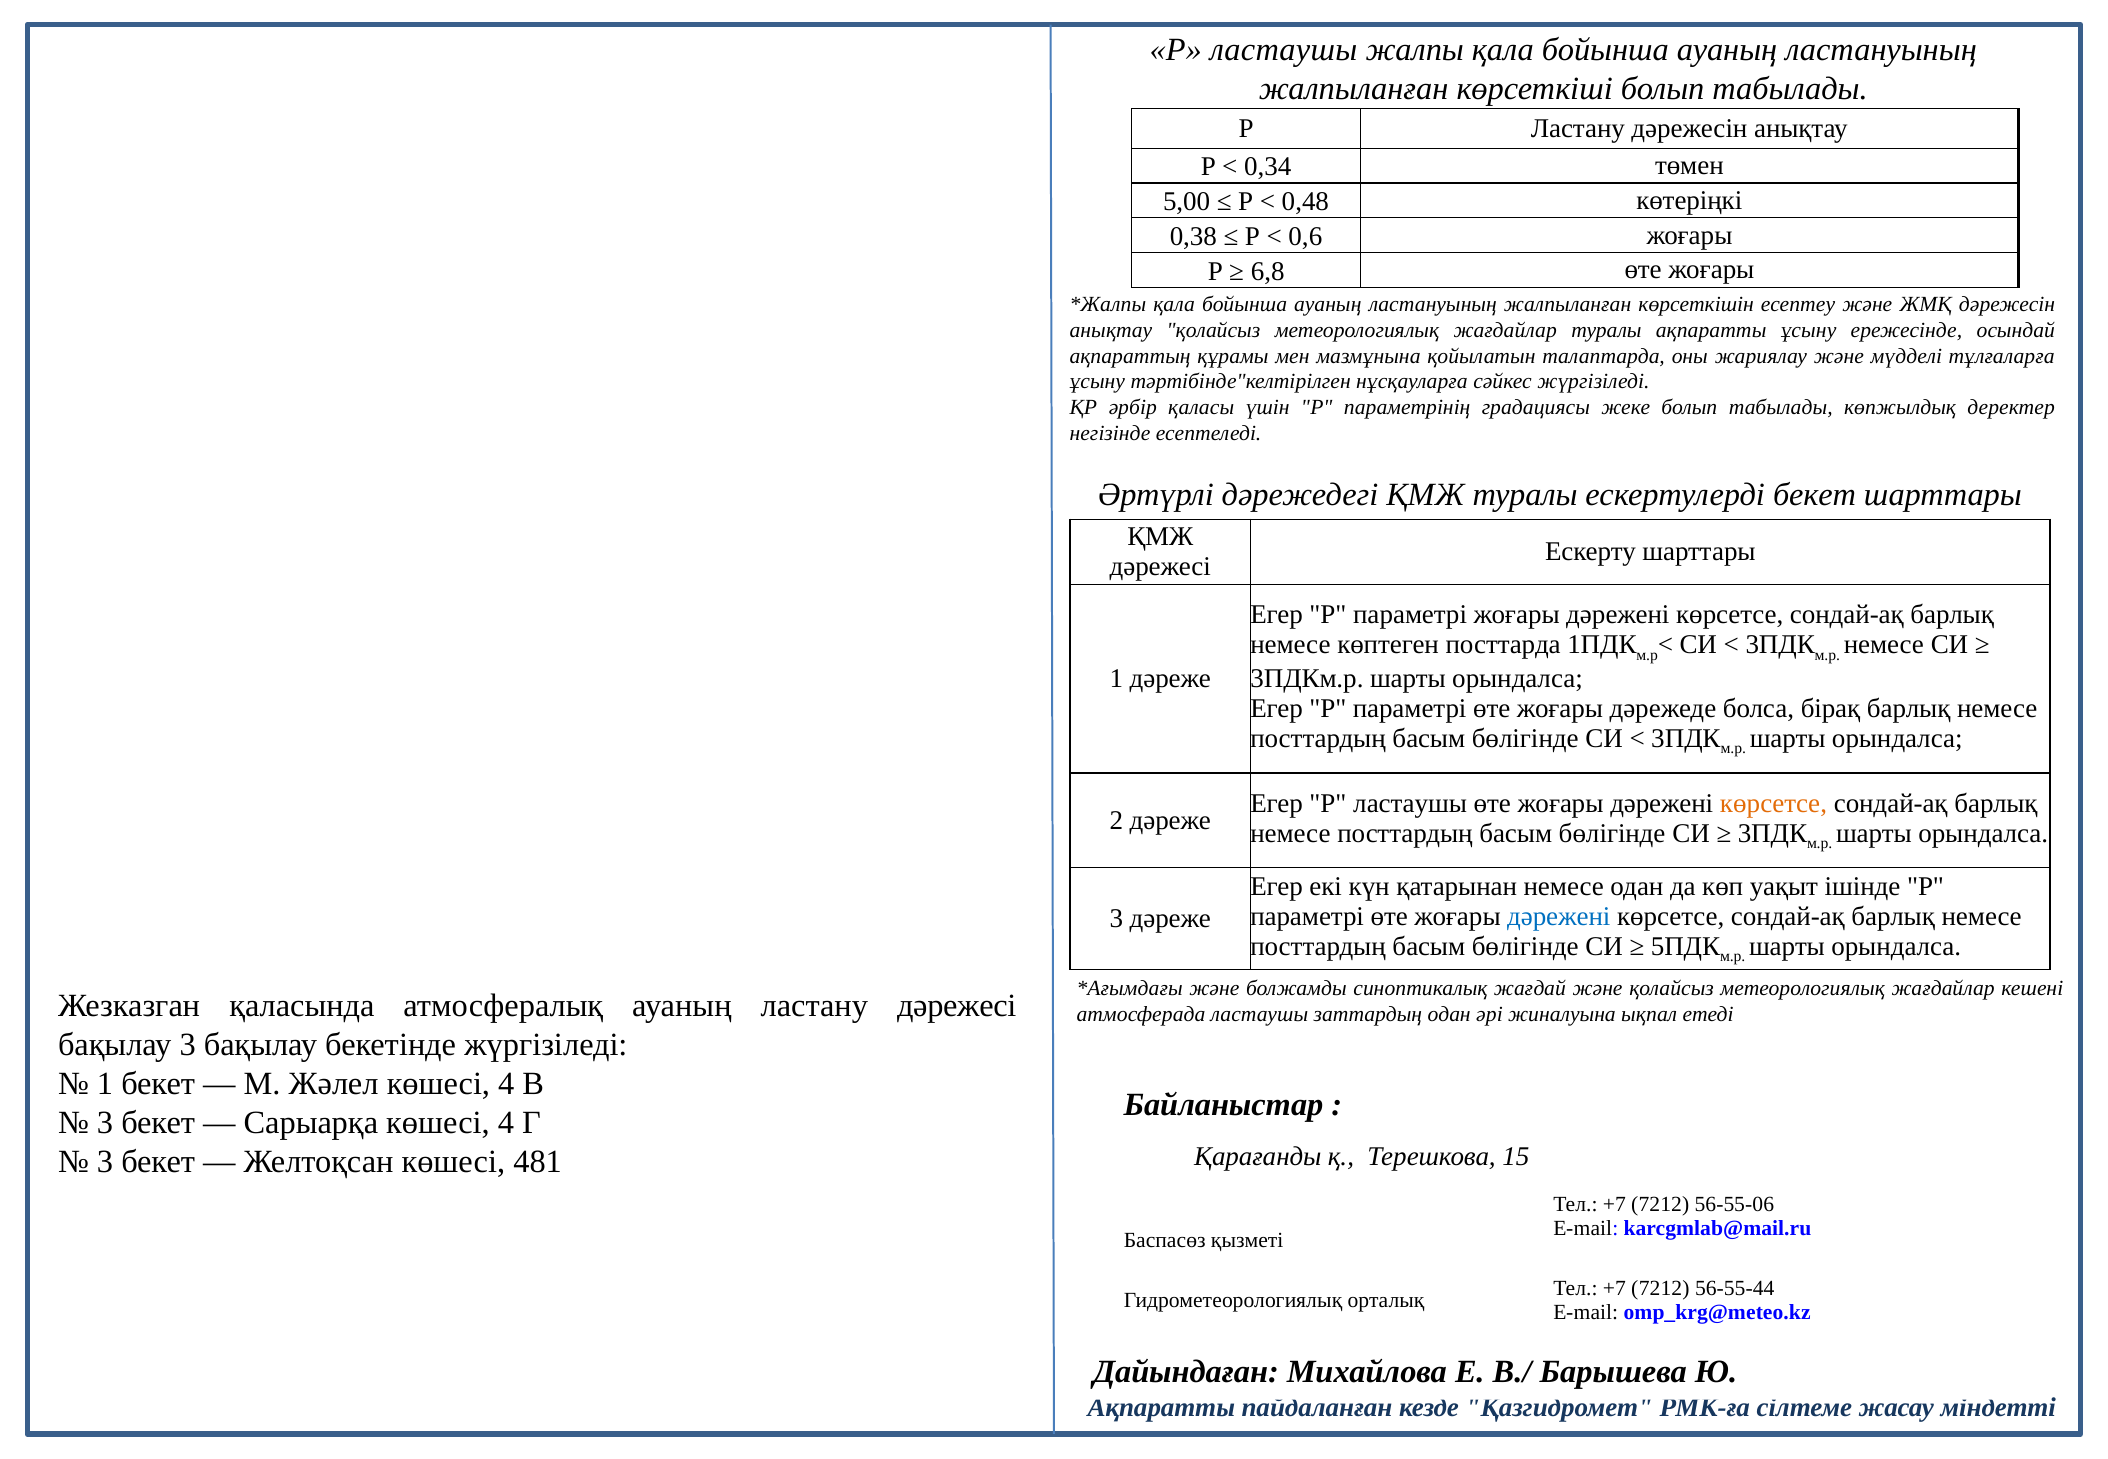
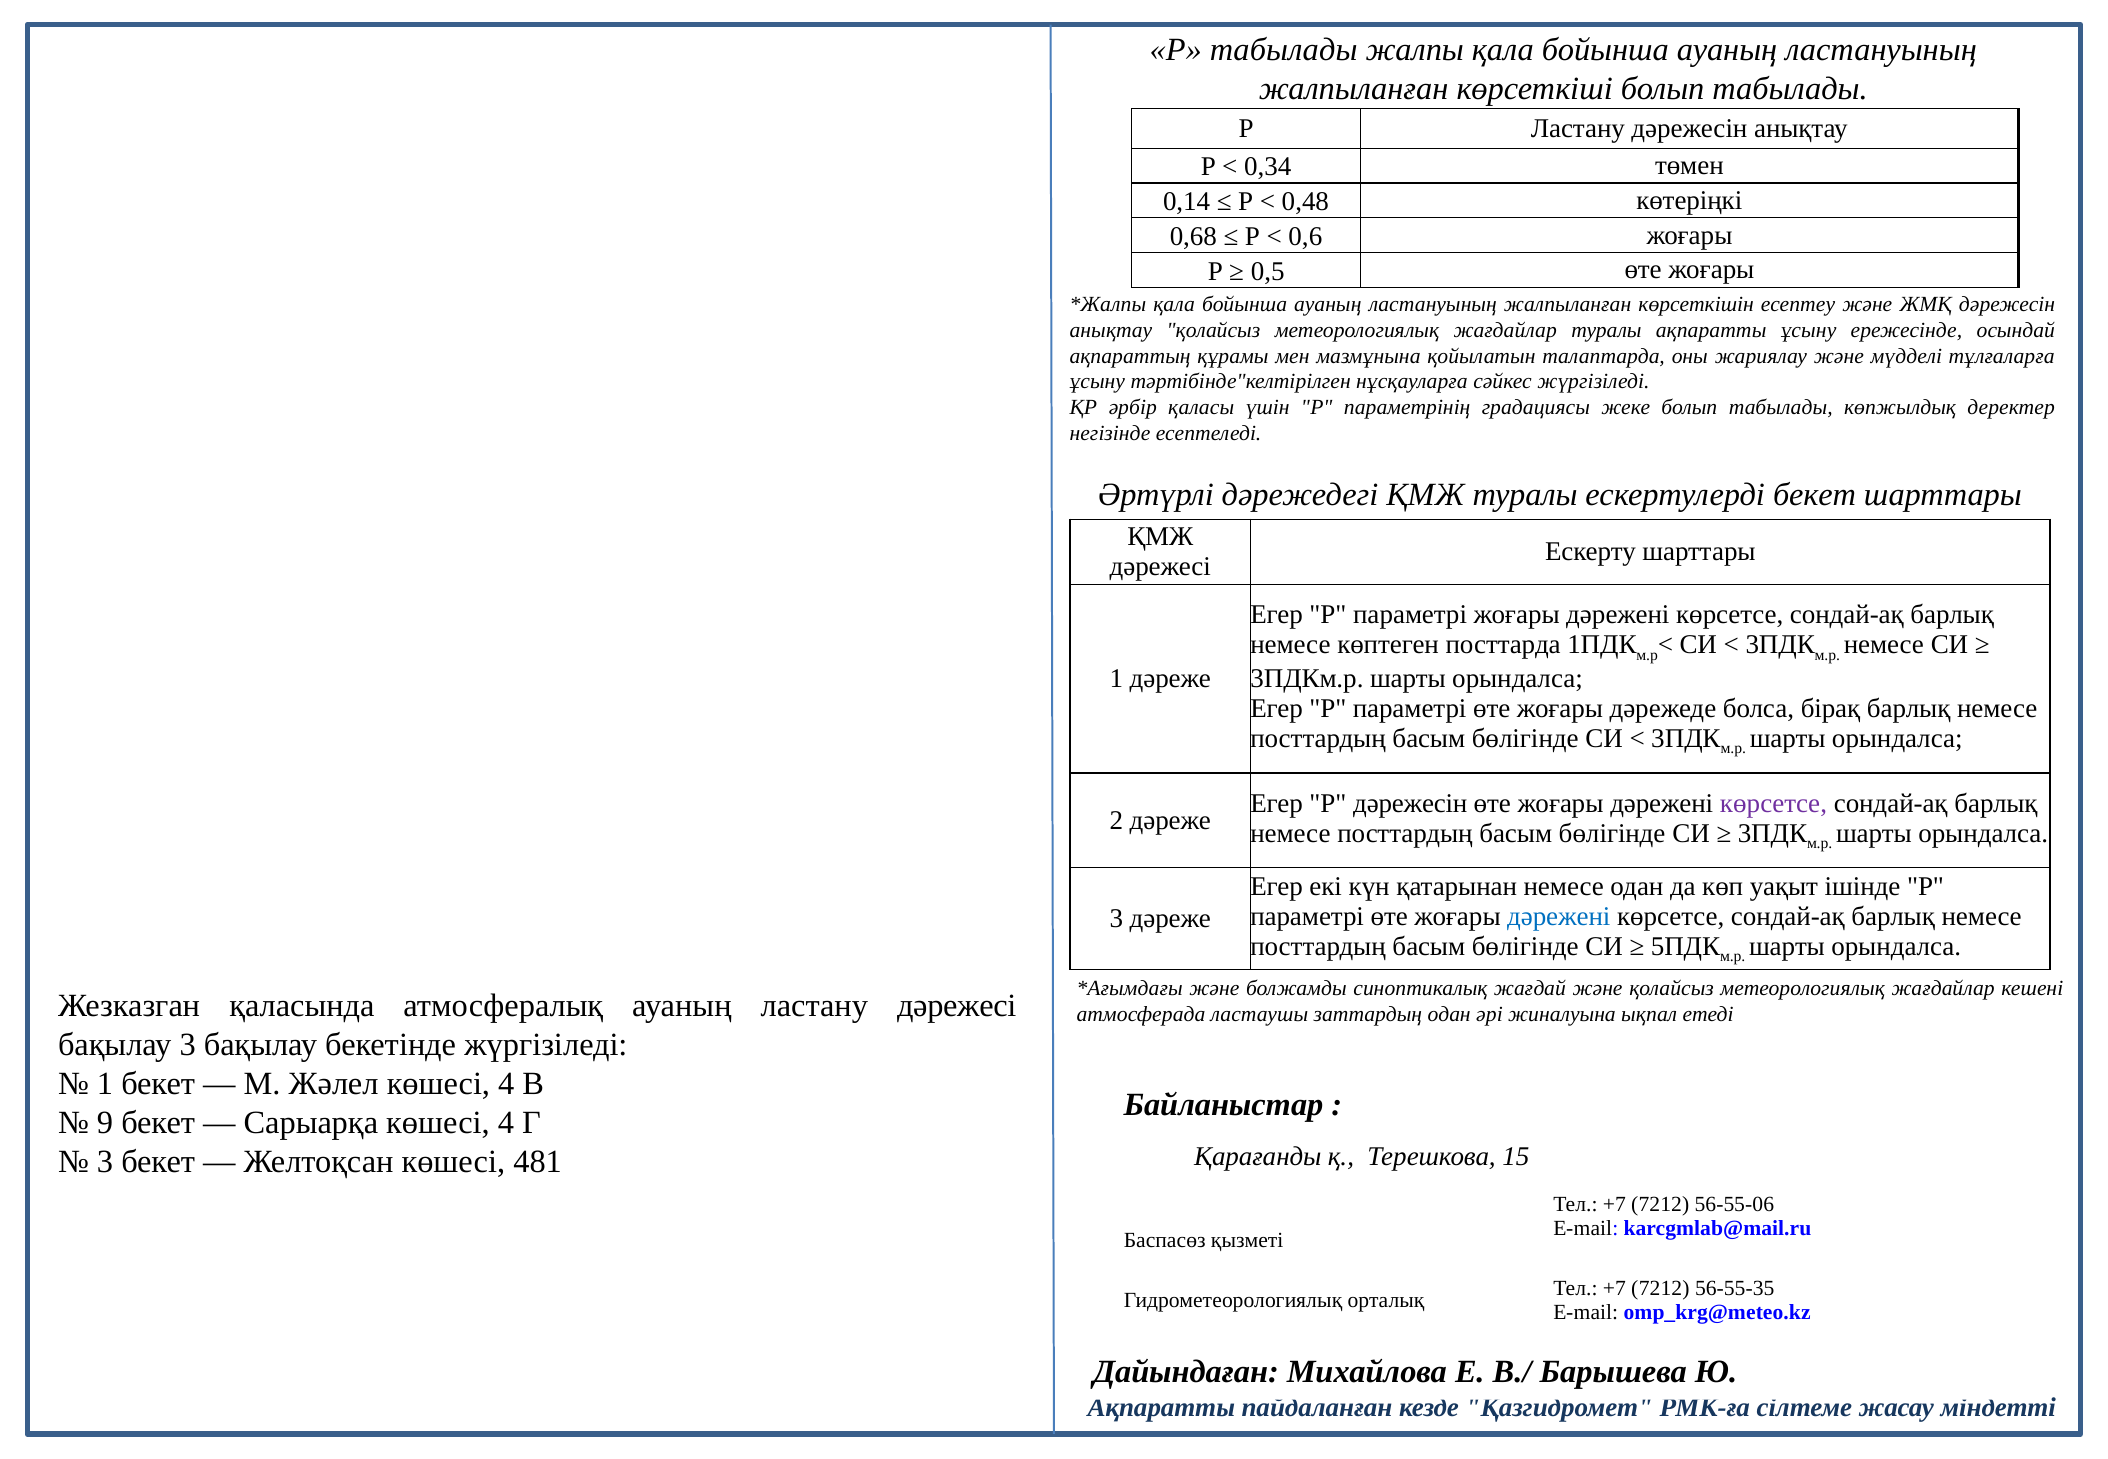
ластаушы at (1284, 50): ластаушы -> табылады
5,00: 5,00 -> 0,14
0,38: 0,38 -> 0,68
6,8: 6,8 -> 0,5
Егер Р ластаушы: ластаушы -> дәрежесін
көрсетсе at (1773, 803) colour: orange -> purple
3 at (105, 1123): 3 -> 9
56-55-44: 56-55-44 -> 56-55-35
